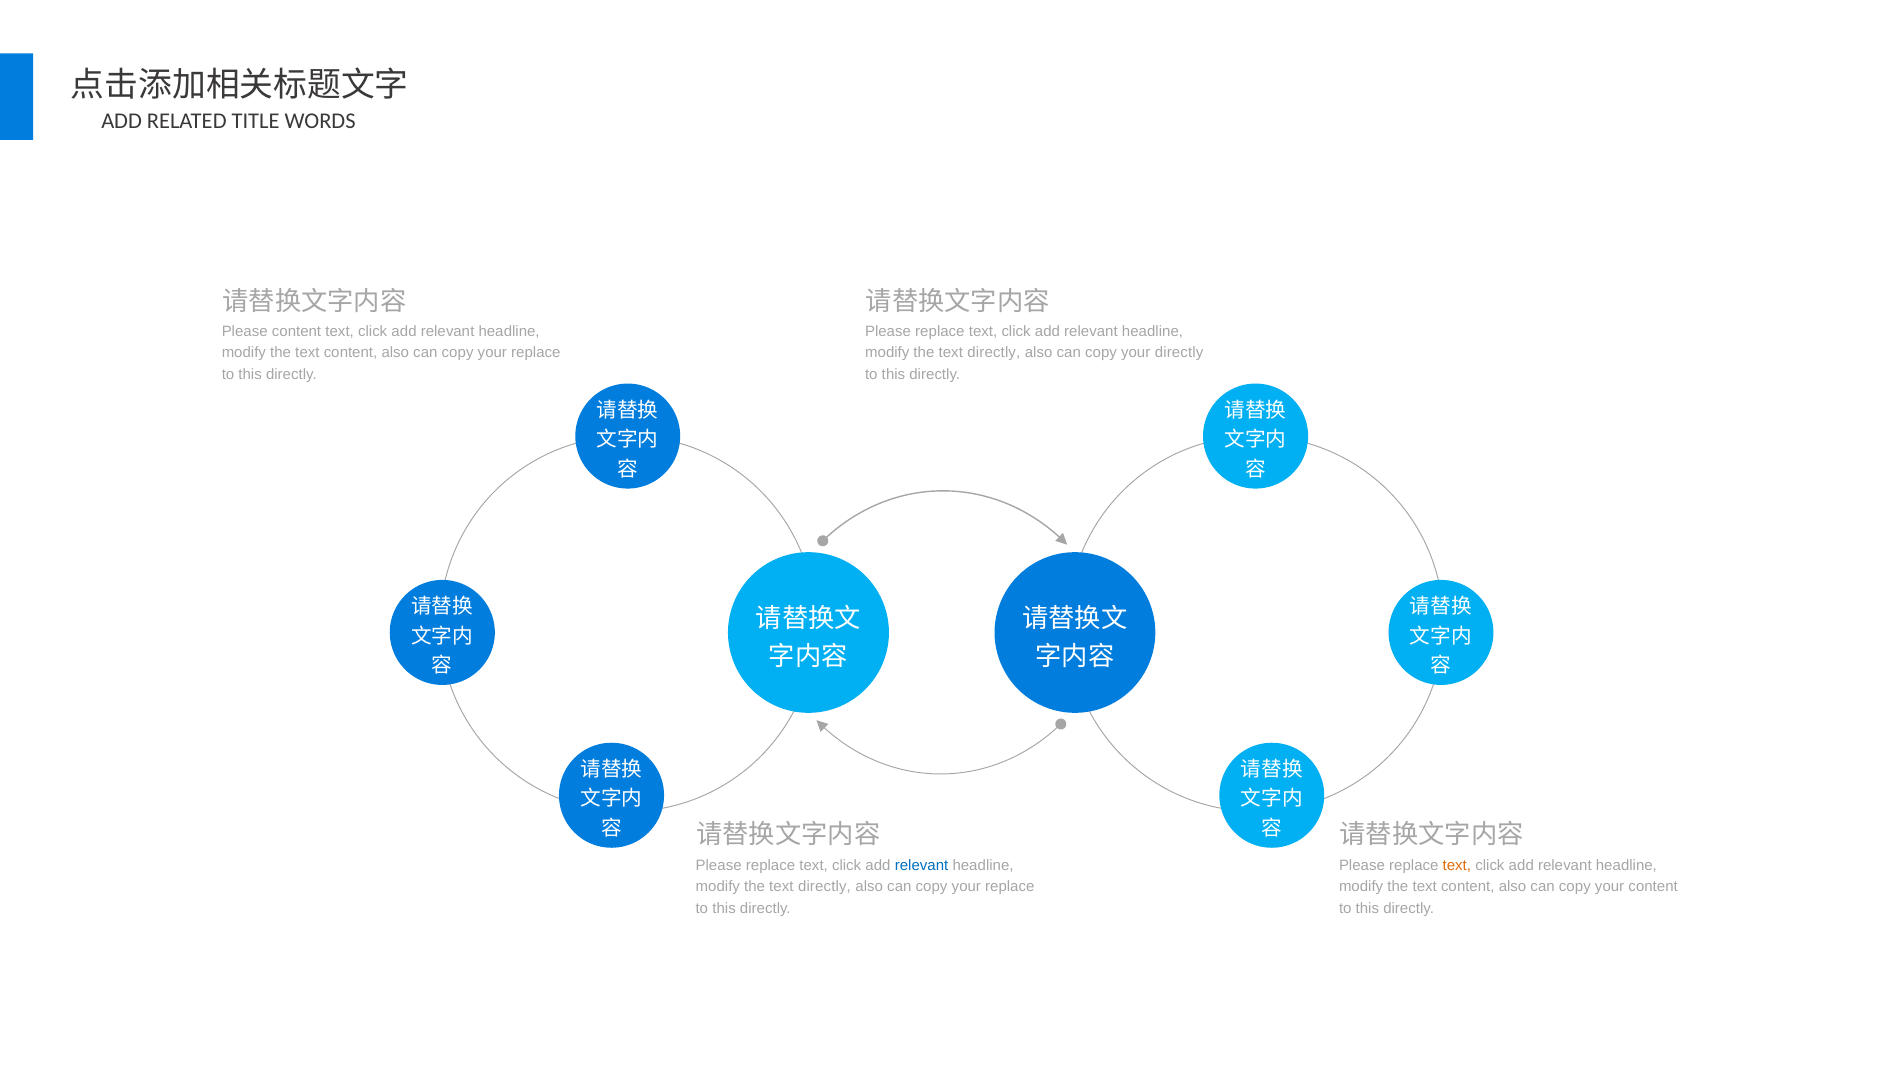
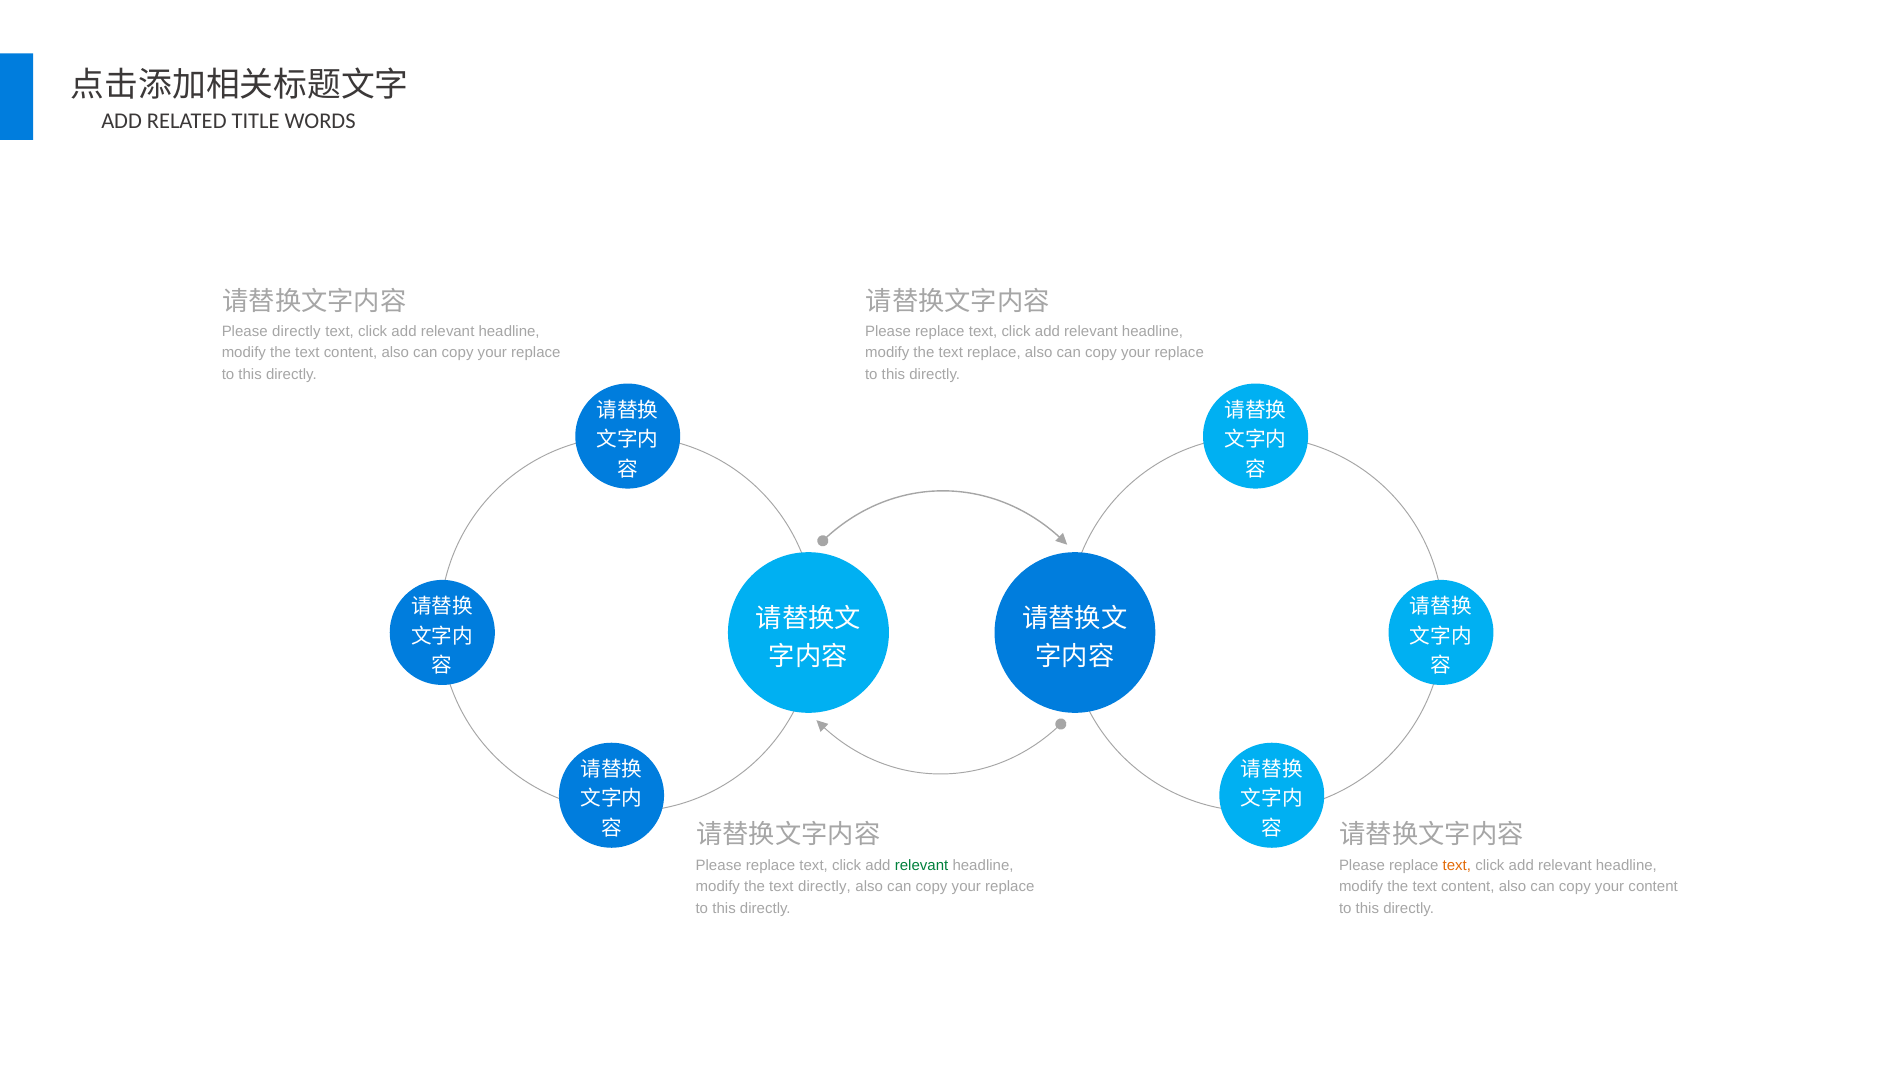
Please content: content -> directly
directly at (994, 353): directly -> replace
directly at (1179, 353): directly -> replace
relevant at (922, 866) colour: blue -> green
